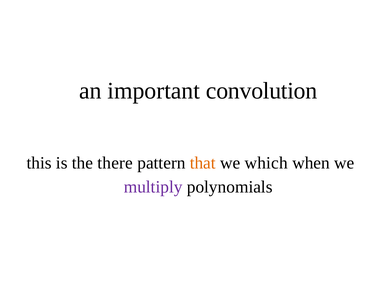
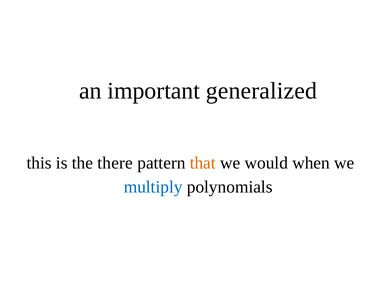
convolution: convolution -> generalized
which: which -> would
multiply colour: purple -> blue
